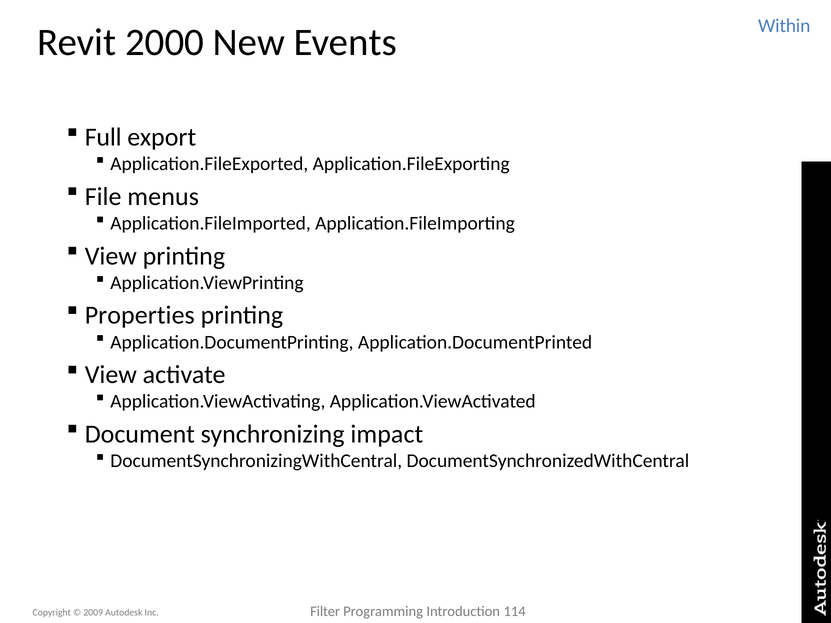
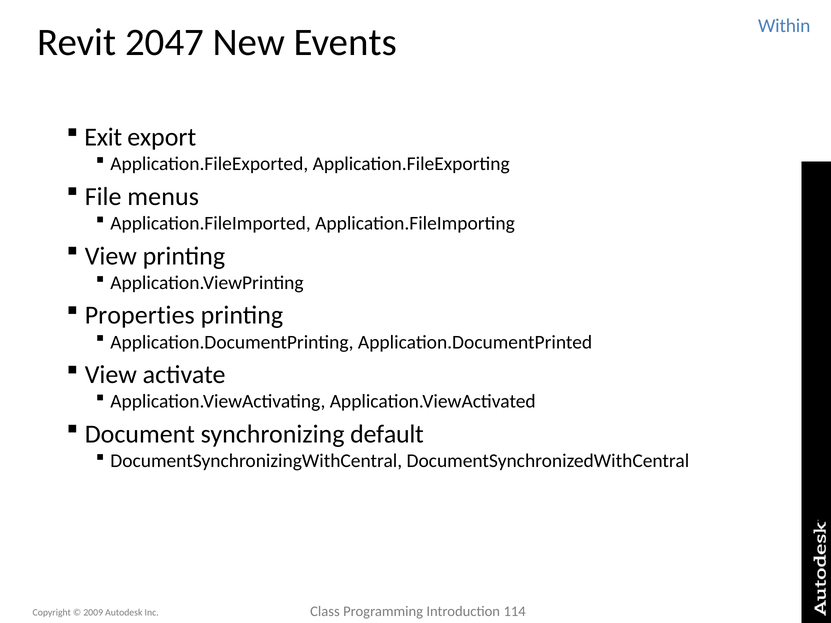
2000: 2000 -> 2047
Full: Full -> Exit
impact: impact -> default
Filter: Filter -> Class
